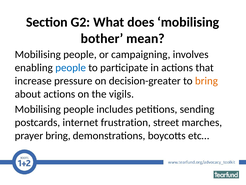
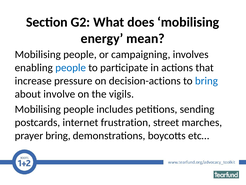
bother: bother -> energy
decision-greater: decision-greater -> decision-actions
bring at (206, 81) colour: orange -> blue
about actions: actions -> involve
